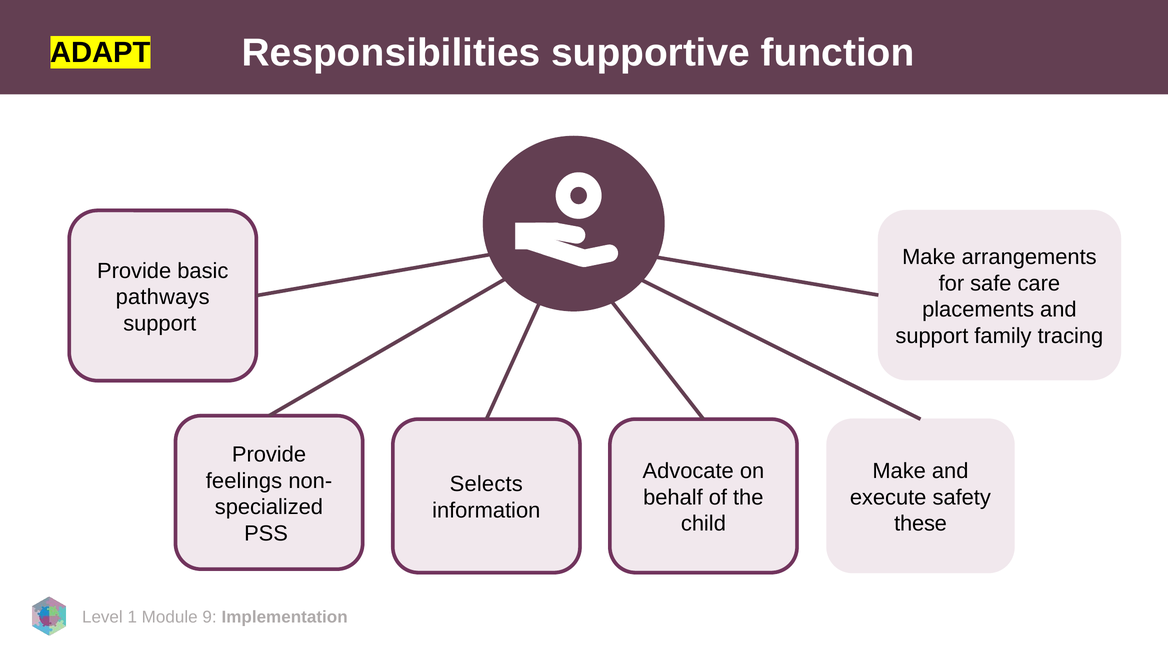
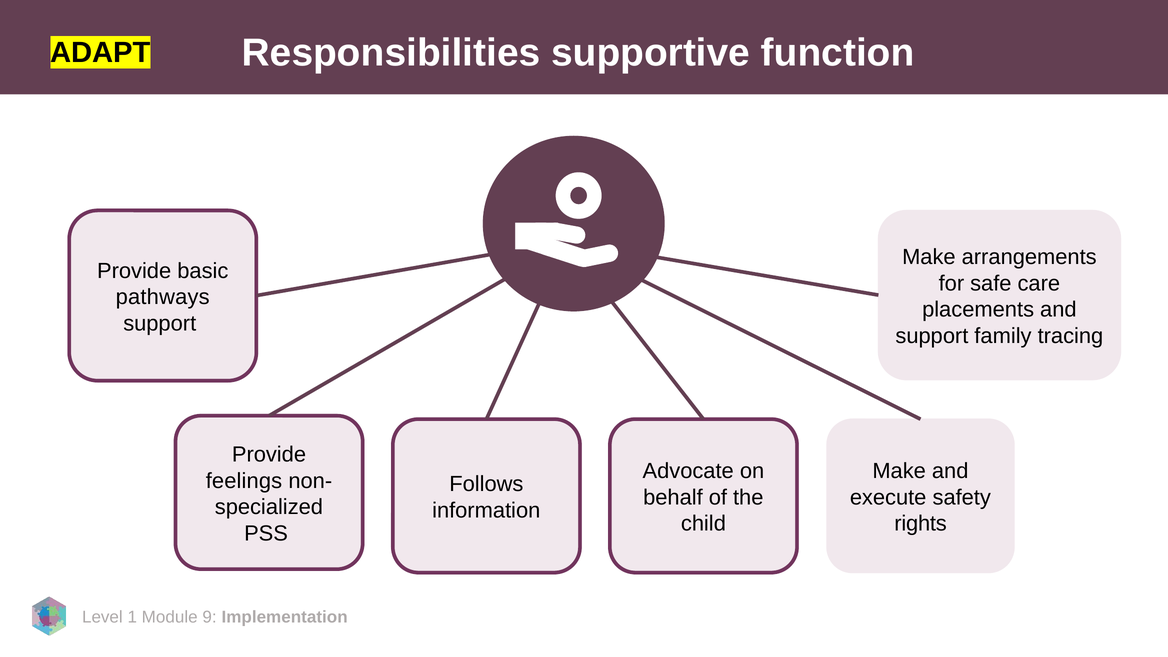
Selects: Selects -> Follows
these: these -> rights
